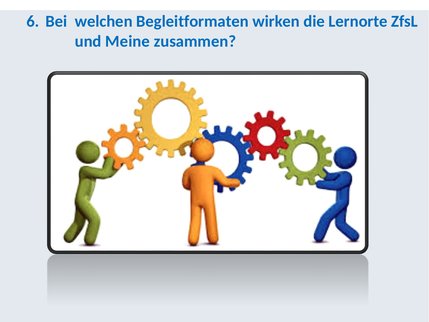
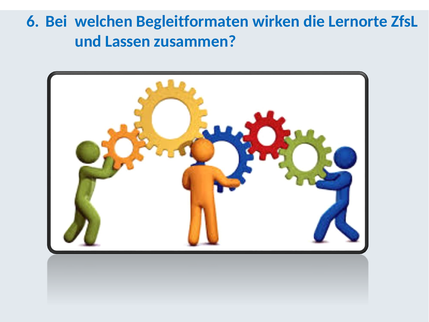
Meine: Meine -> Lassen
